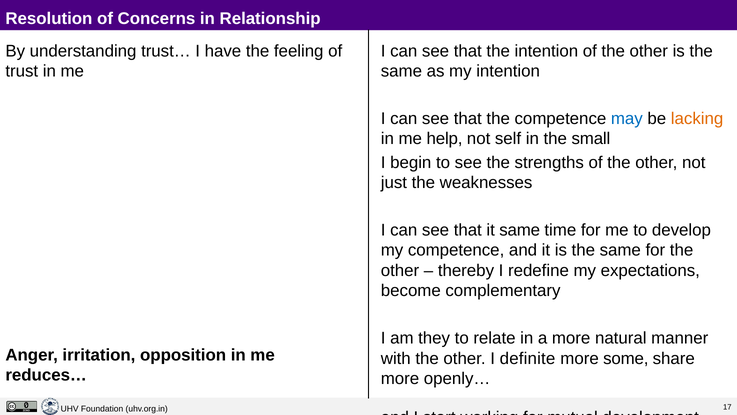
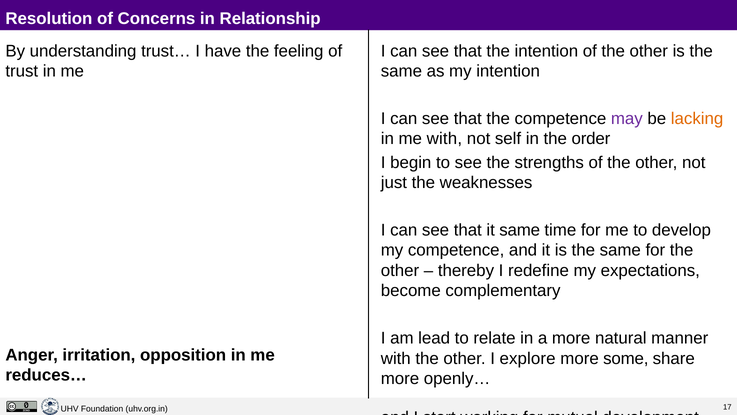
may colour: blue -> purple
me help: help -> with
small: small -> order
they: they -> lead
definite: definite -> explore
